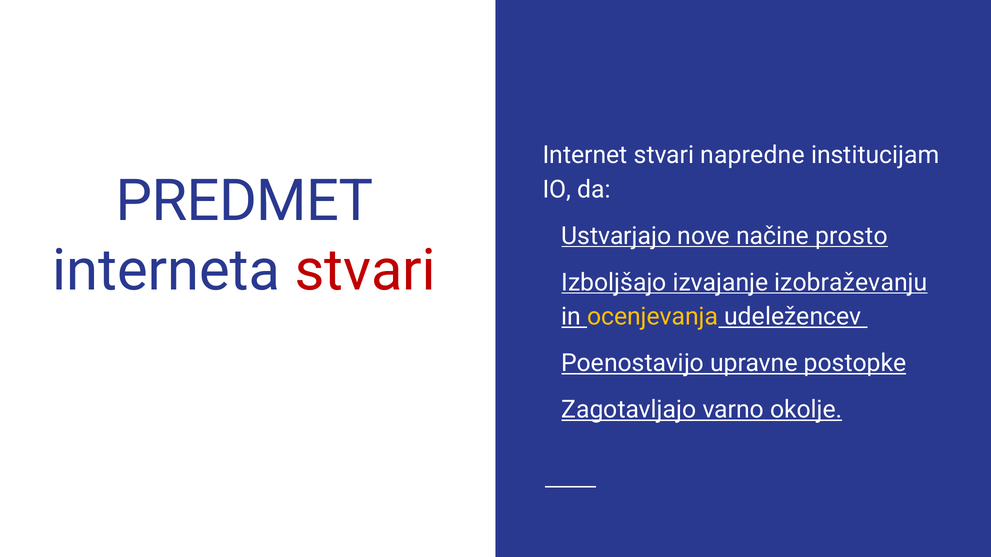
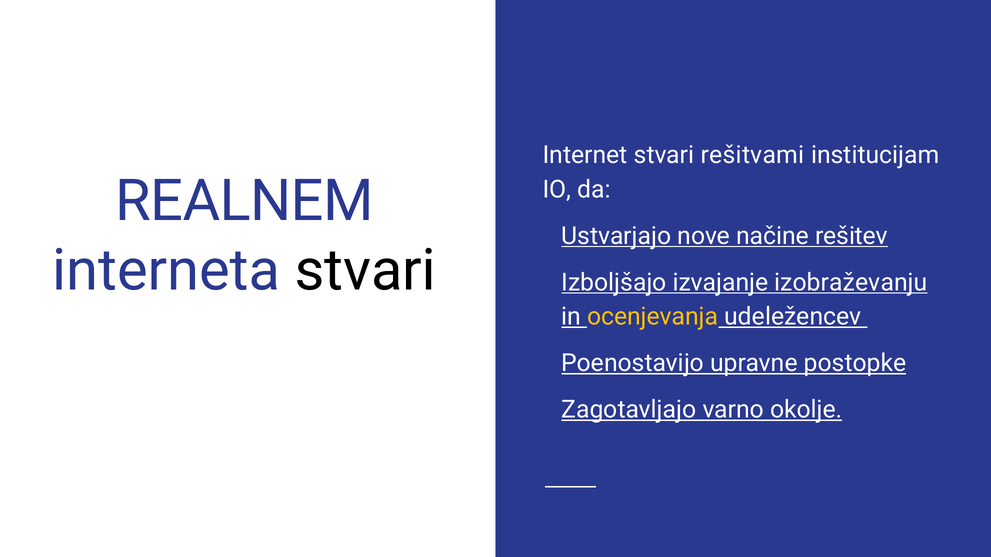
napredne: napredne -> rešitvami
PREDMET: PREDMET -> REALNEM
prosto: prosto -> rešitev
stvari at (365, 271) colour: red -> black
